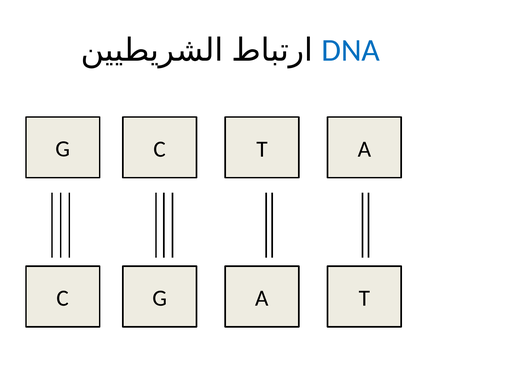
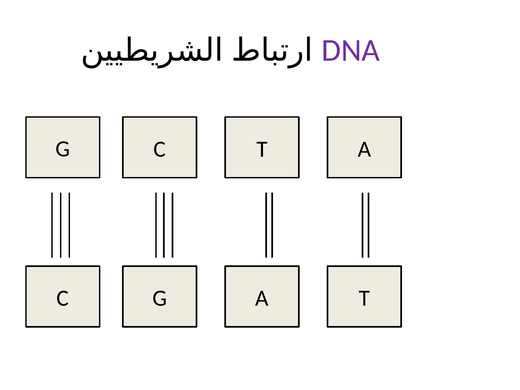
DNA colour: blue -> purple
